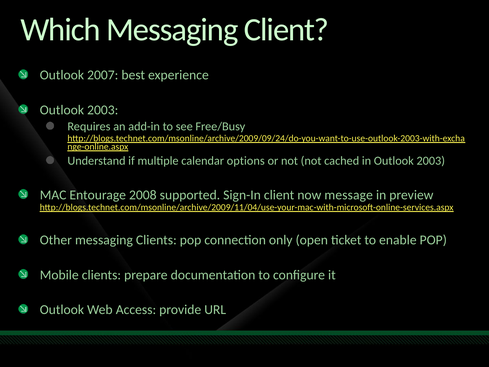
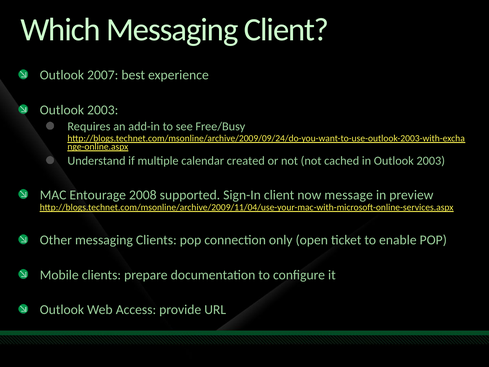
options: options -> created
